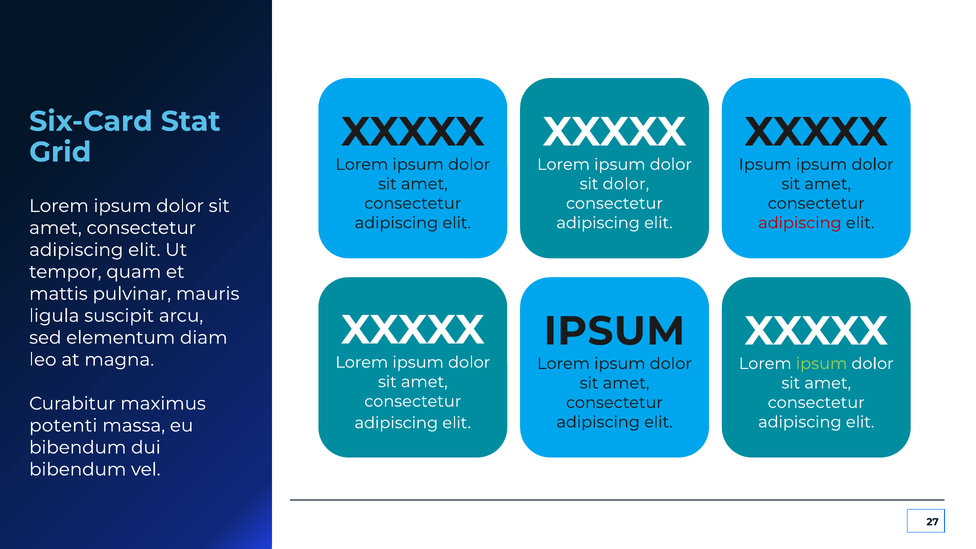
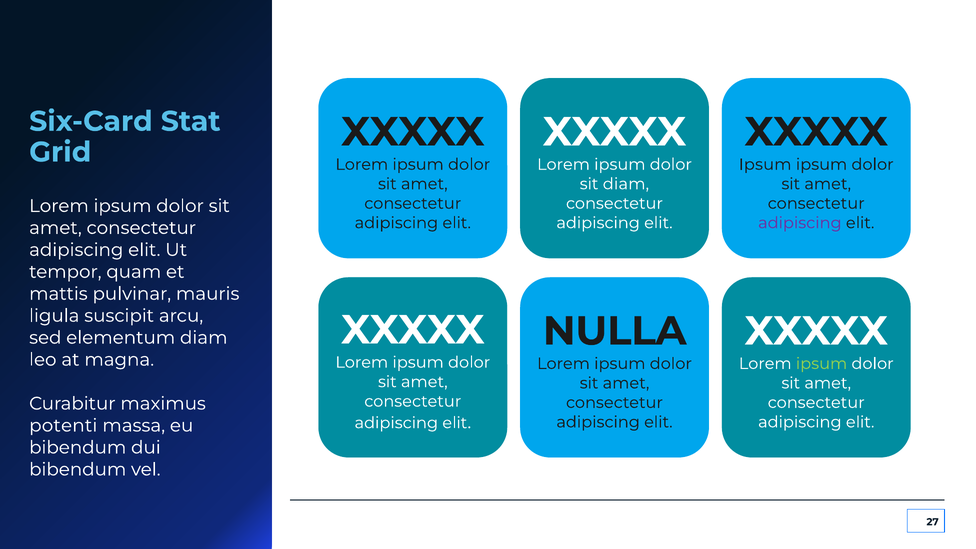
sit dolor: dolor -> diam
adipiscing at (800, 223) colour: red -> purple
IPSUM at (614, 331): IPSUM -> NULLA
